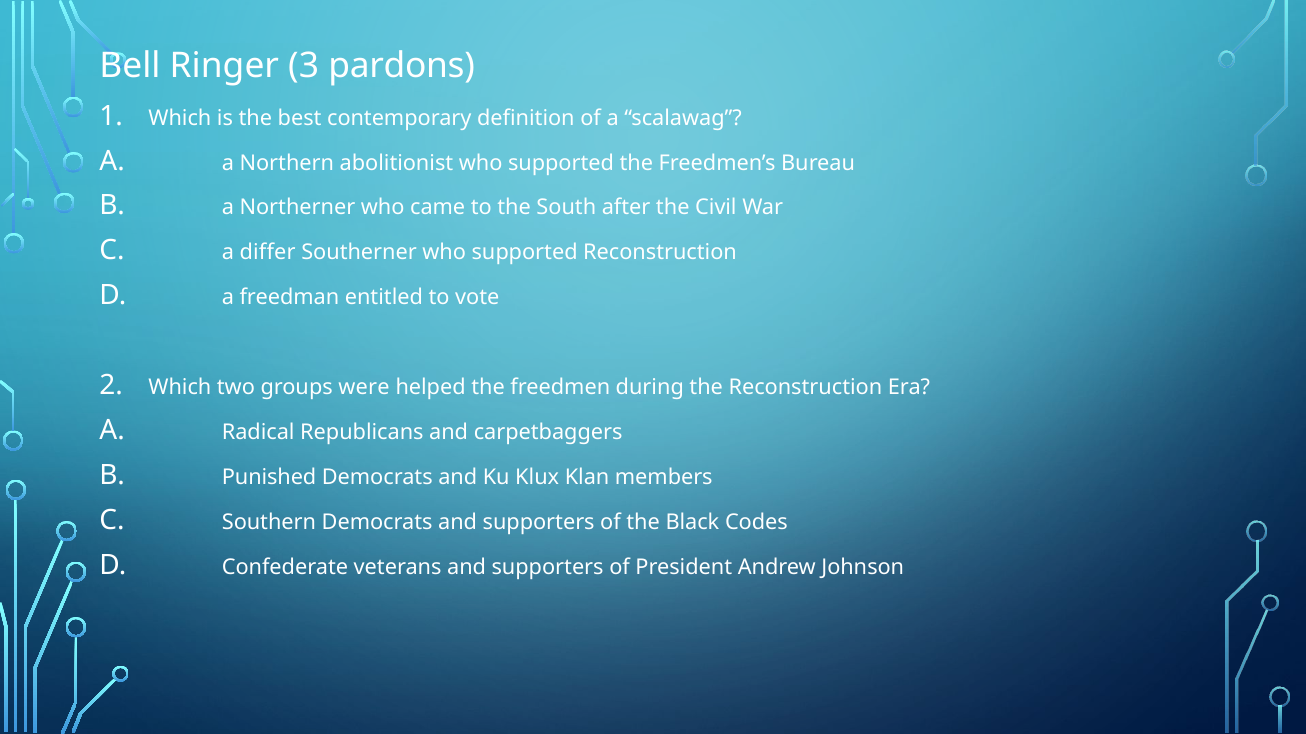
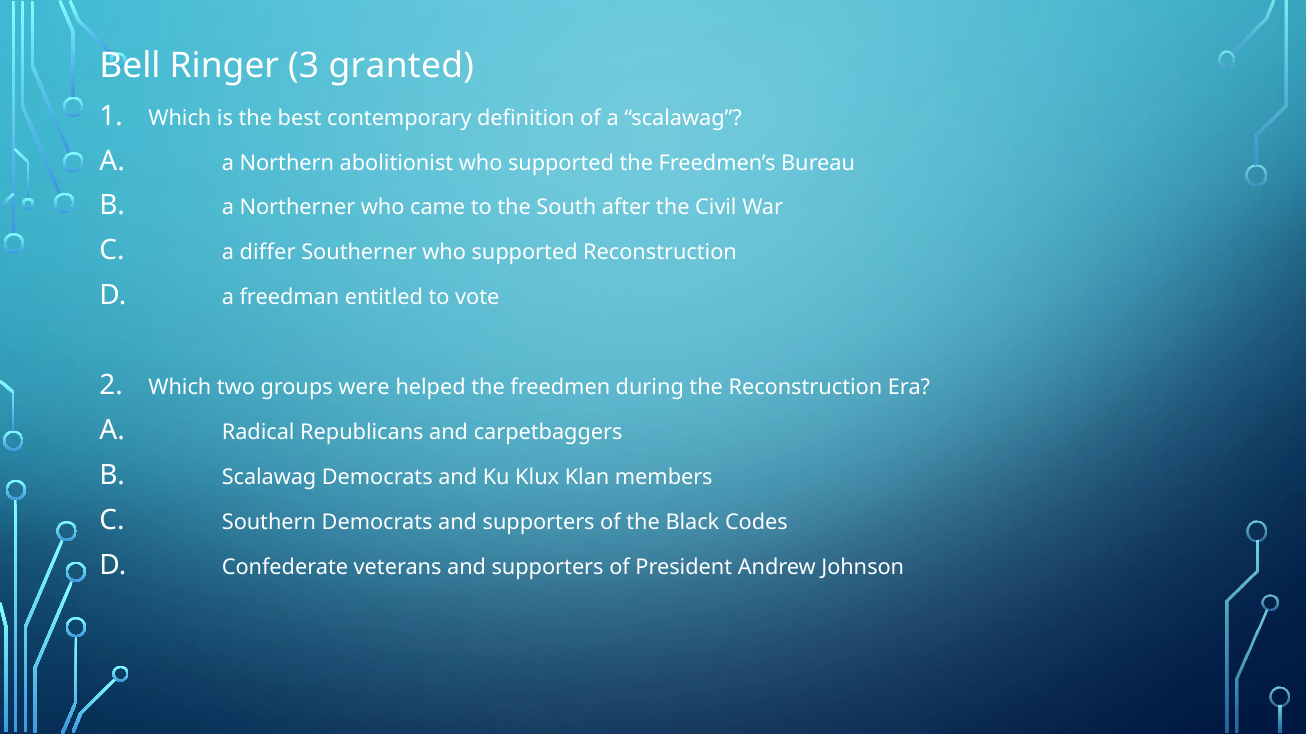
pardons: pardons -> granted
Punished at (269, 478): Punished -> Scalawag
